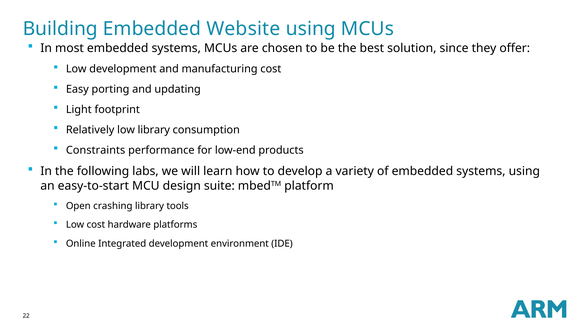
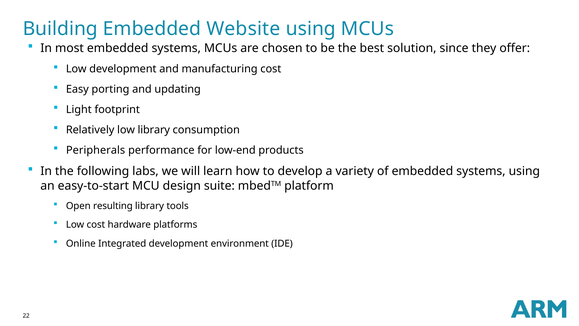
Constraints: Constraints -> Peripherals
crashing: crashing -> resulting
